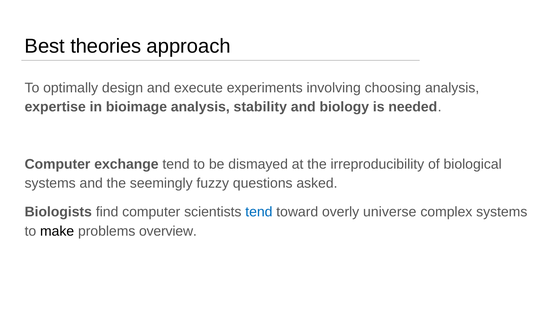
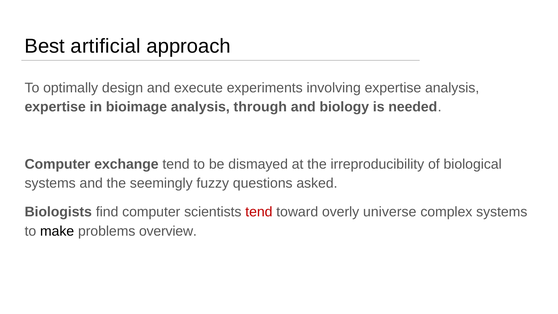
theories: theories -> artificial
involving choosing: choosing -> expertise
stability: stability -> through
tend at (259, 212) colour: blue -> red
